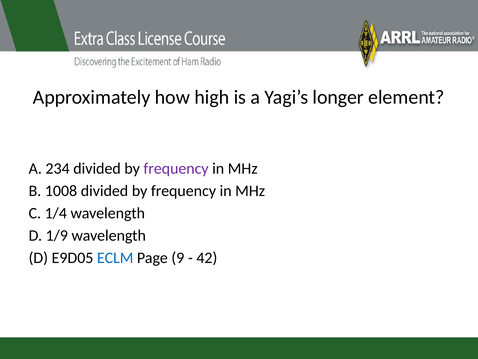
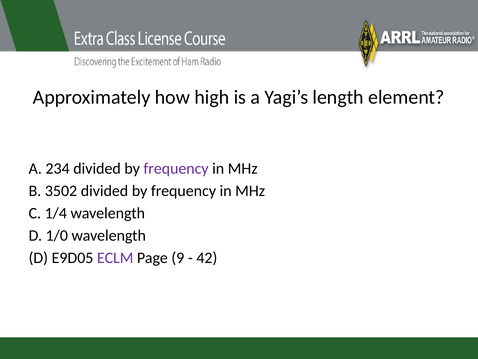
longer: longer -> length
1008: 1008 -> 3502
1/9: 1/9 -> 1/0
ECLM colour: blue -> purple
